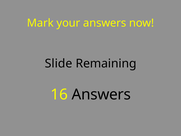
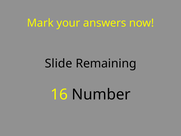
16 Answers: Answers -> Number
